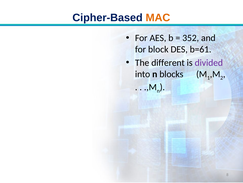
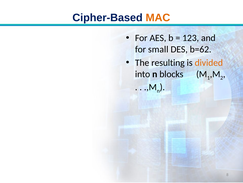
352: 352 -> 123
block: block -> small
b=61: b=61 -> b=62
different: different -> resulting
divided colour: purple -> orange
